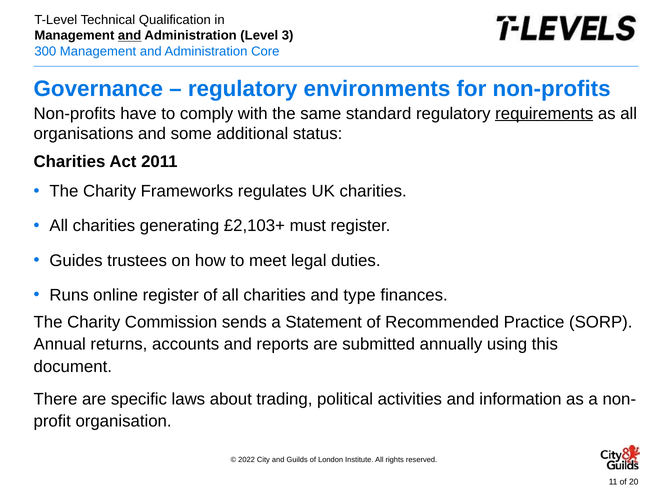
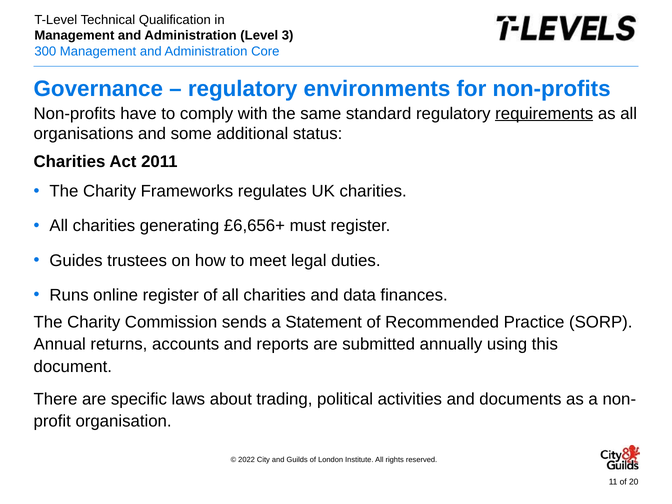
and at (130, 36) underline: present -> none
£2,103+: £2,103+ -> £6,656+
type: type -> data
information: information -> documents
